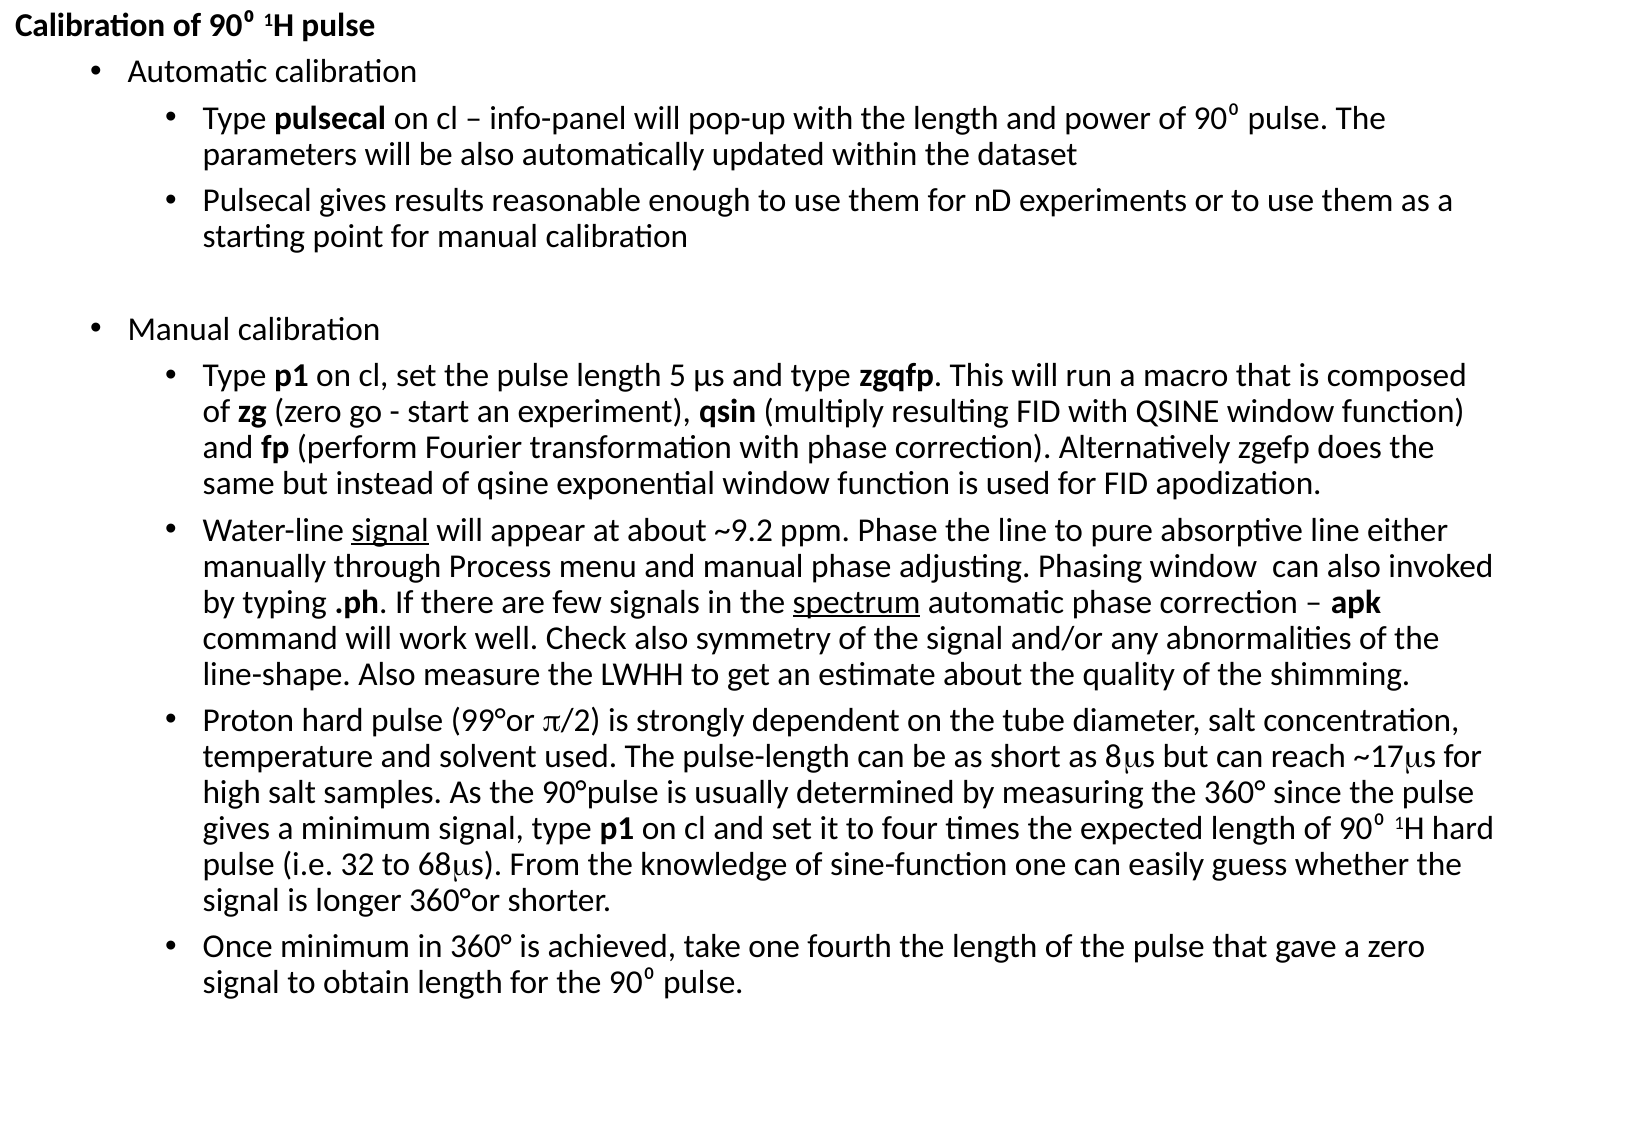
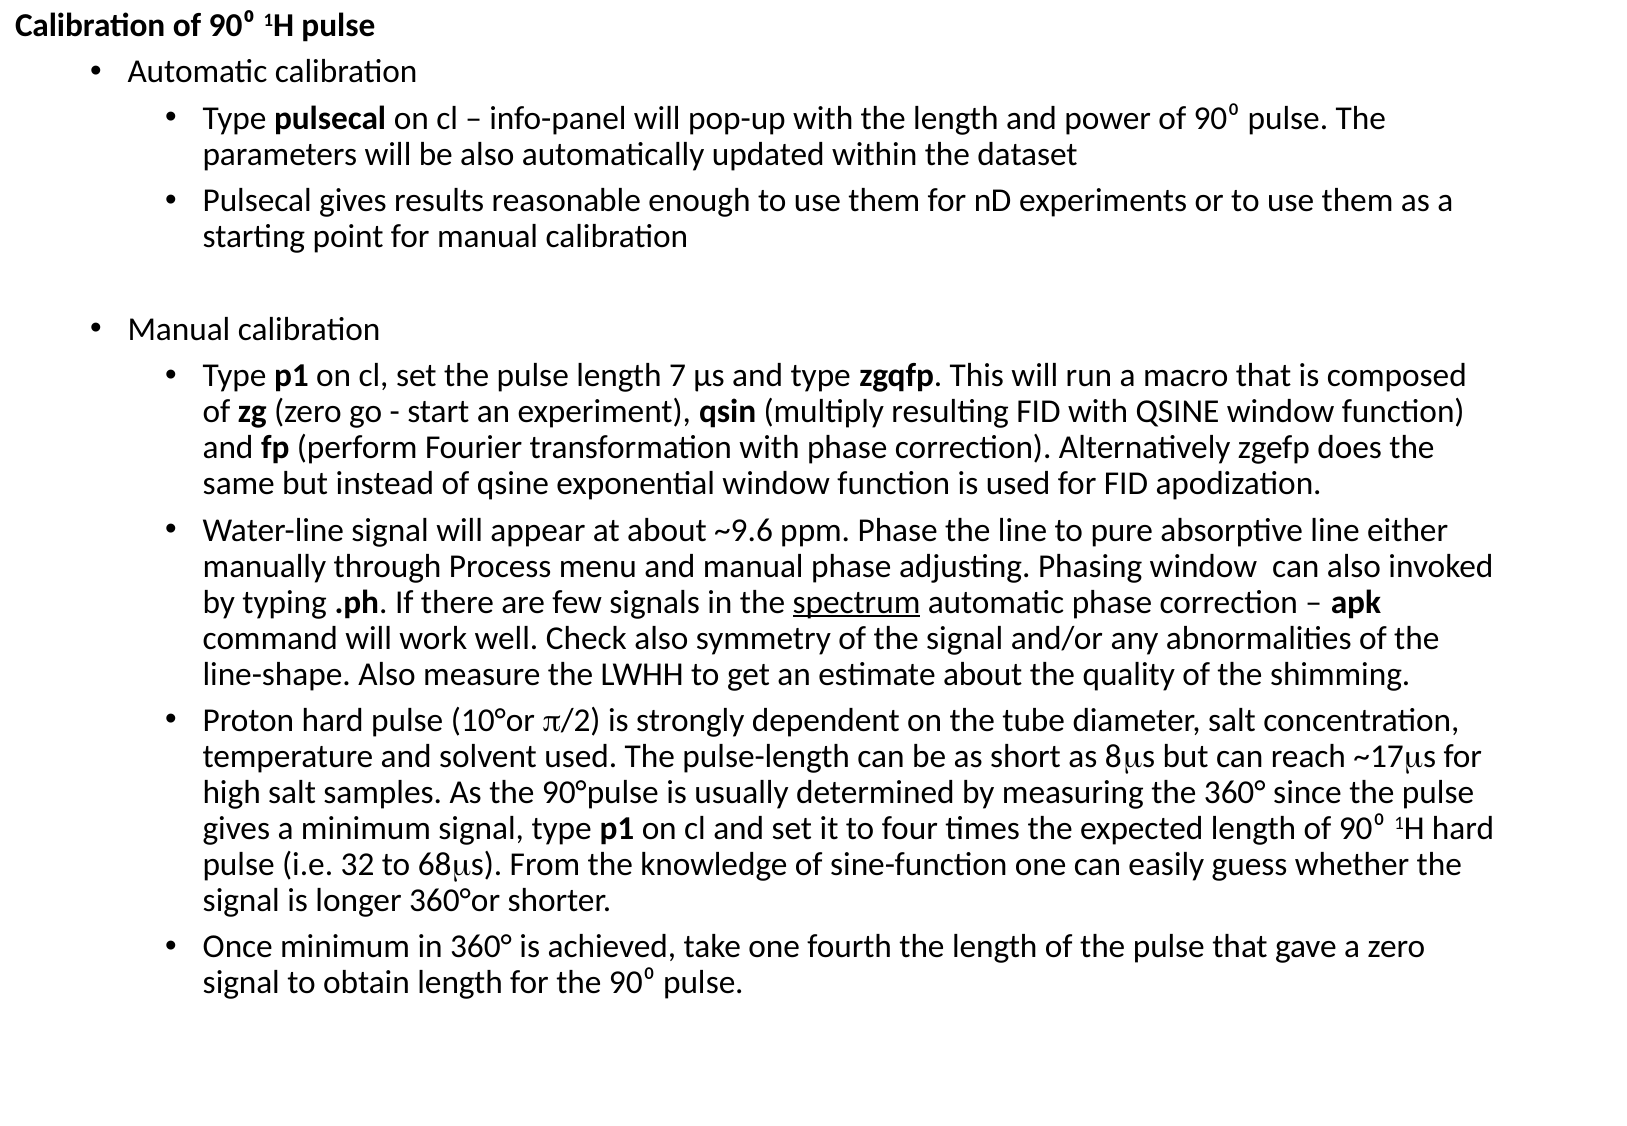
5: 5 -> 7
signal at (390, 530) underline: present -> none
~9.2: ~9.2 -> ~9.6
99°or: 99°or -> 10°or
